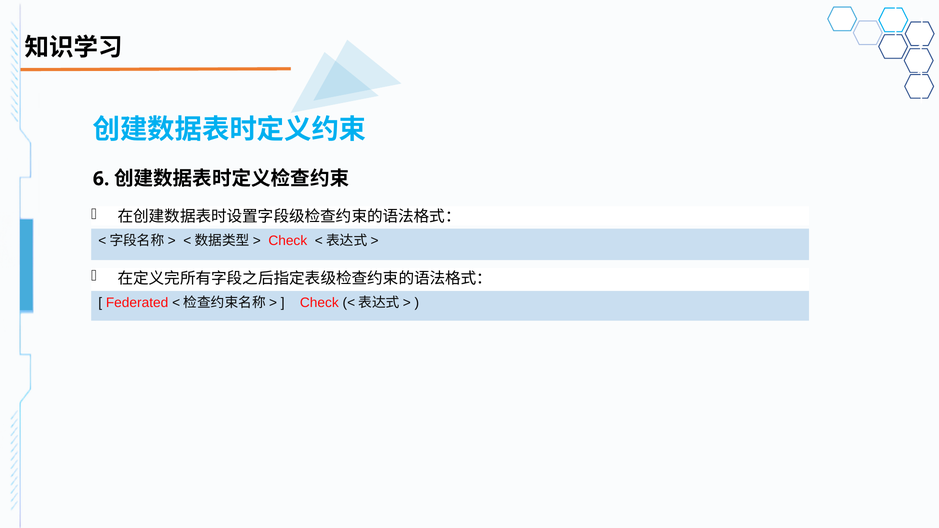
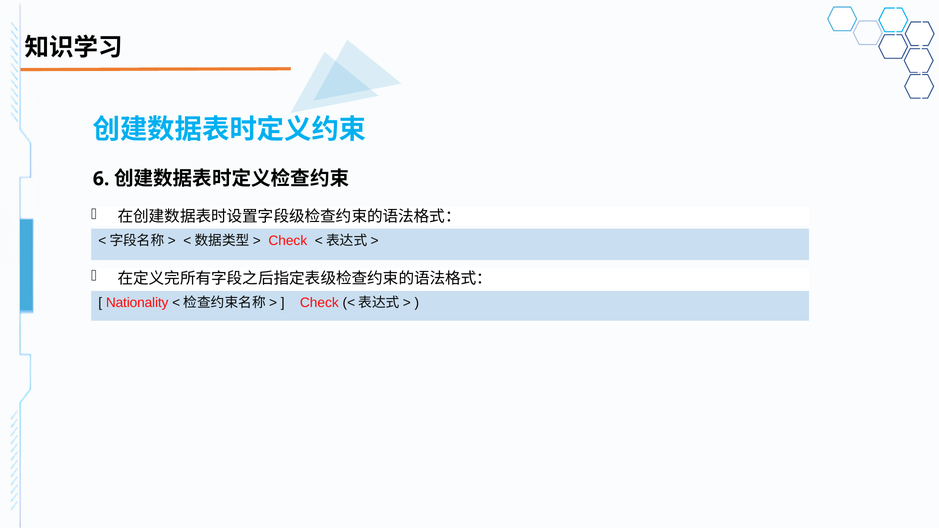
Federated: Federated -> Nationality
